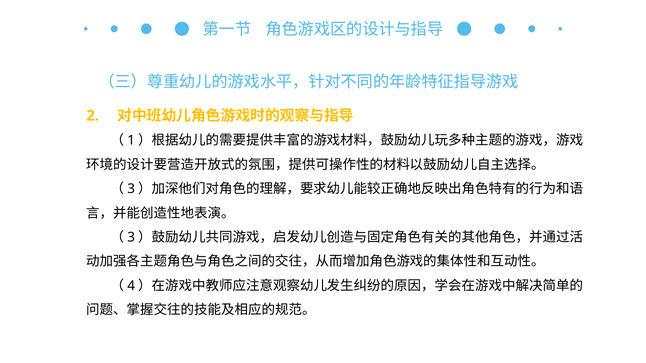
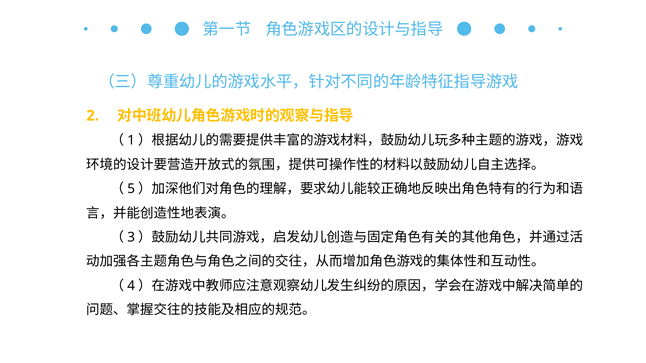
3 at (131, 189): 3 -> 5
